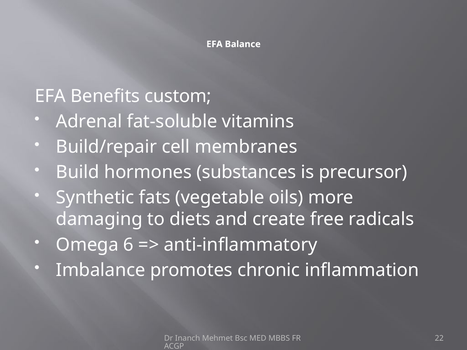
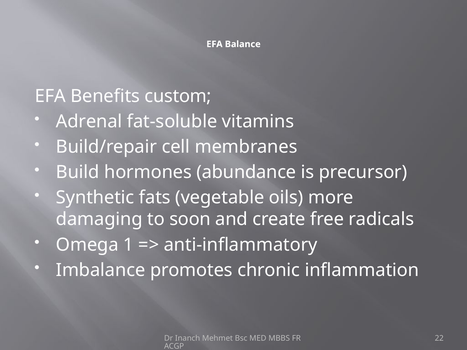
substances: substances -> abundance
diets: diets -> soon
6: 6 -> 1
